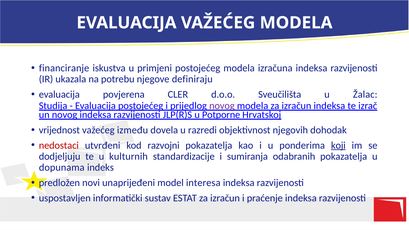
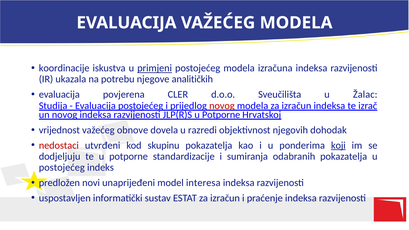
financiranje: financiranje -> koordinacije
primjeni underline: none -> present
definiraju: definiraju -> analitičkih
novog at (222, 106) colour: purple -> red
između: između -> obnove
razvojni: razvojni -> skupinu
te u kulturnih: kulturnih -> potporne
dopunama at (62, 167): dopunama -> postojećeg
